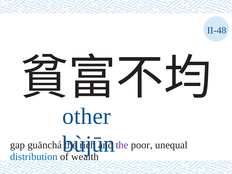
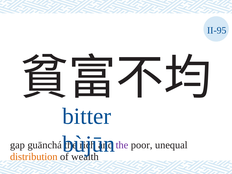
II-48: II-48 -> II-95
other: other -> bitter
distribution colour: blue -> orange
